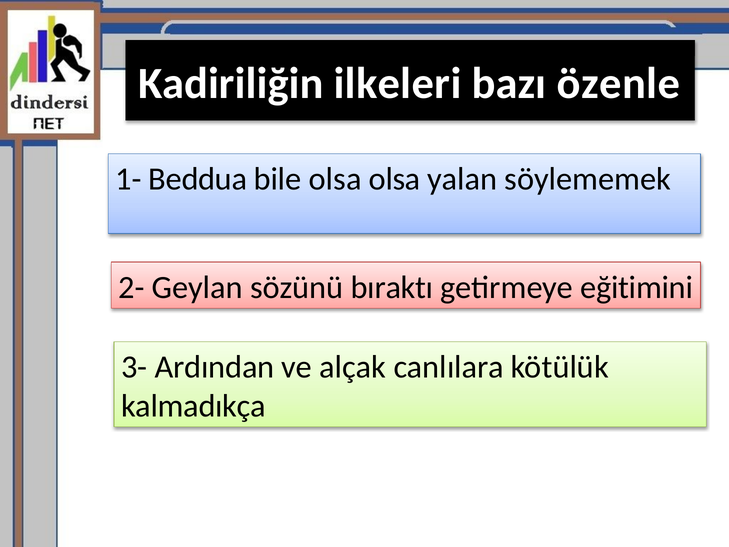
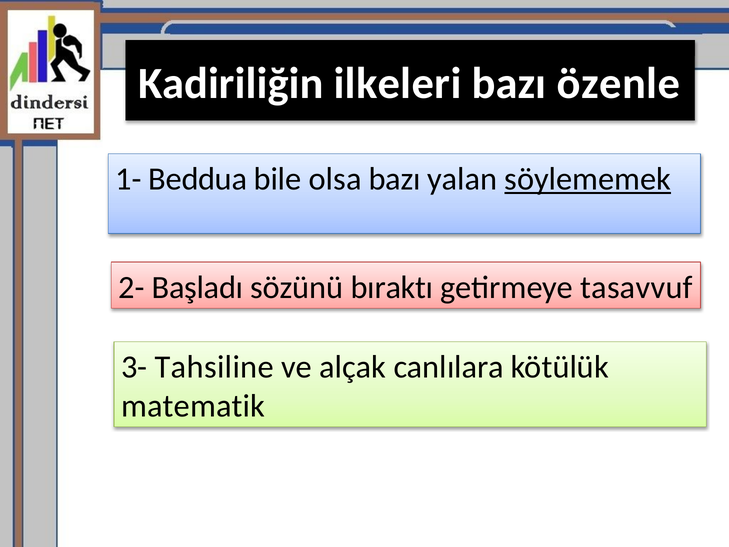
olsa olsa: olsa -> bazı
söylememek underline: none -> present
Geylan: Geylan -> Başladı
eğitimini: eğitimini -> tasavvuf
Ardından: Ardından -> Tahsiline
kalmadıkça: kalmadıkça -> matematik
